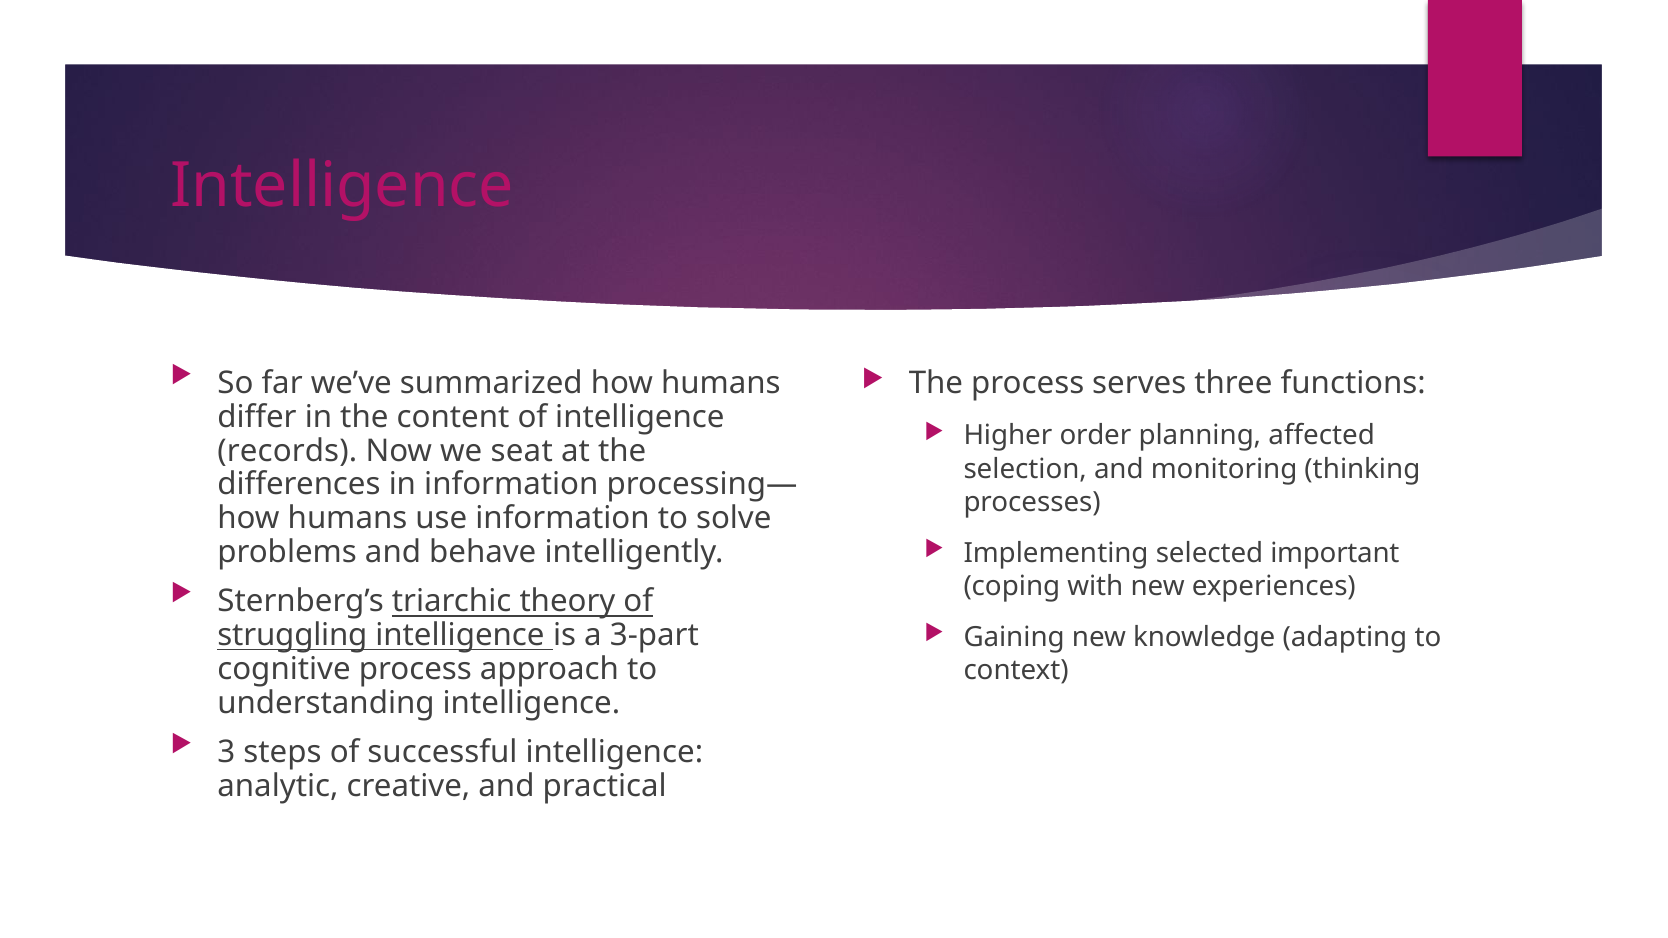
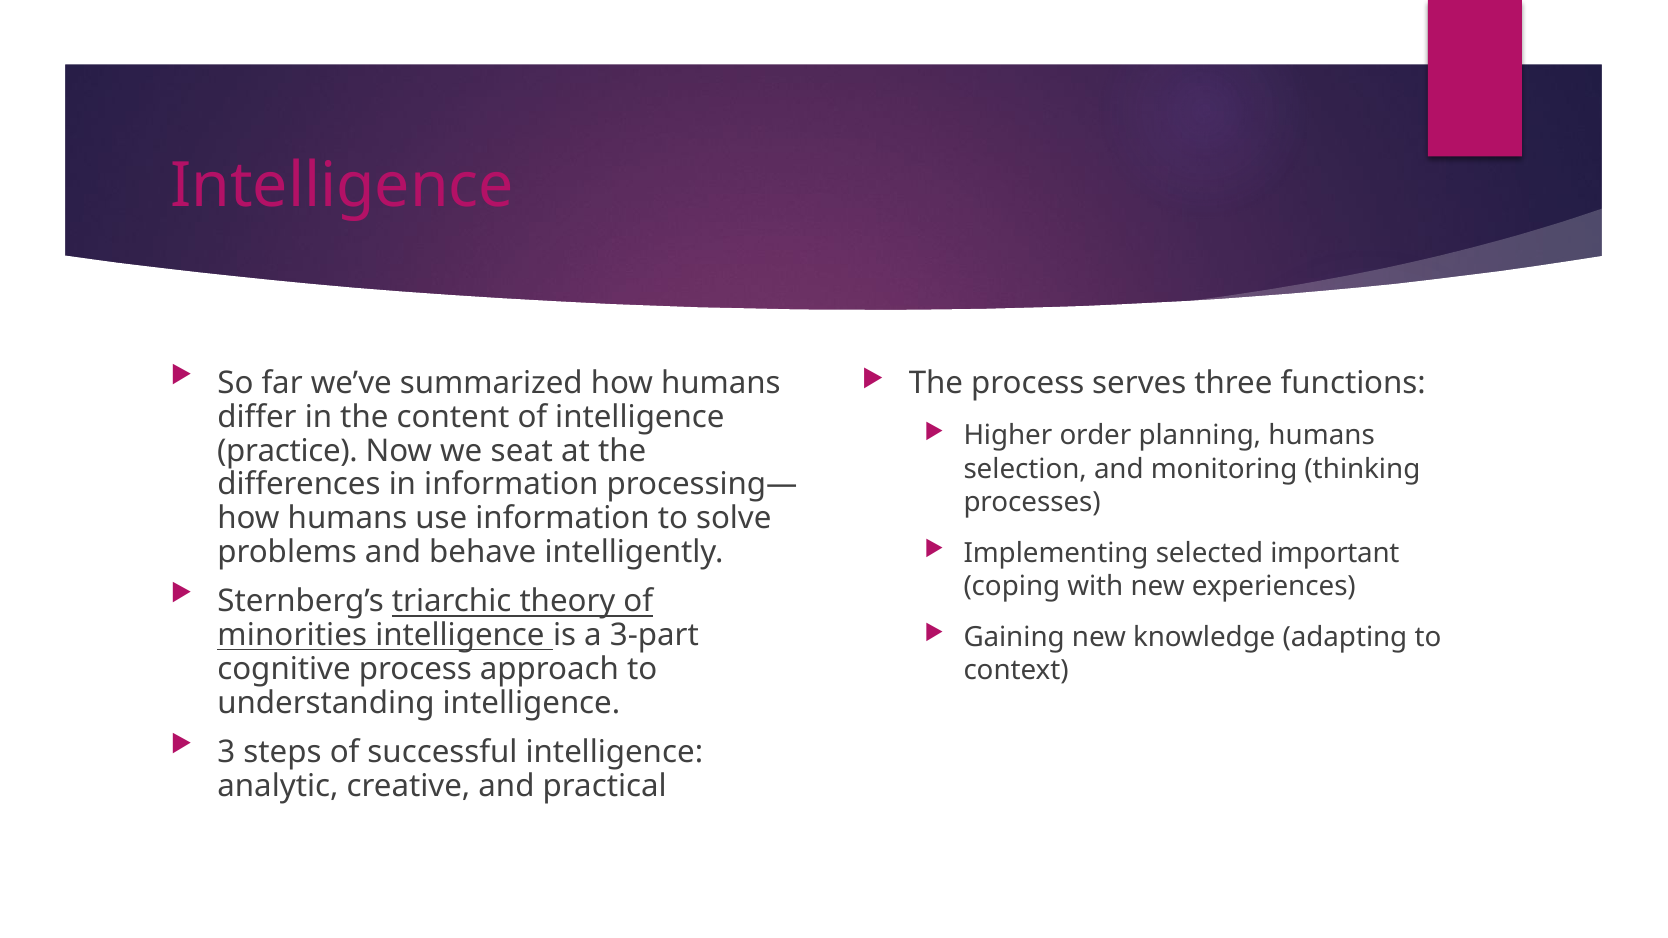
planning affected: affected -> humans
records: records -> practice
struggling: struggling -> minorities
